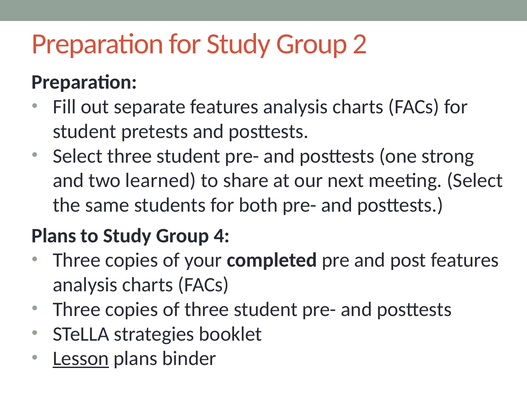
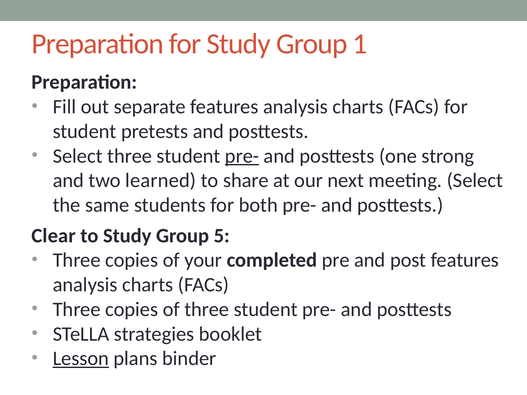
2: 2 -> 1
pre- at (242, 156) underline: none -> present
Plans at (54, 236): Plans -> Clear
4: 4 -> 5
